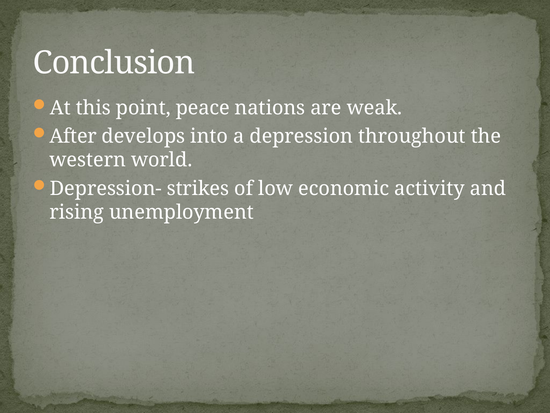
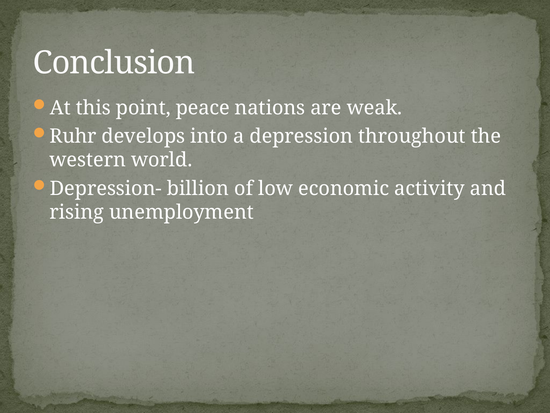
After: After -> Ruhr
strikes: strikes -> billion
